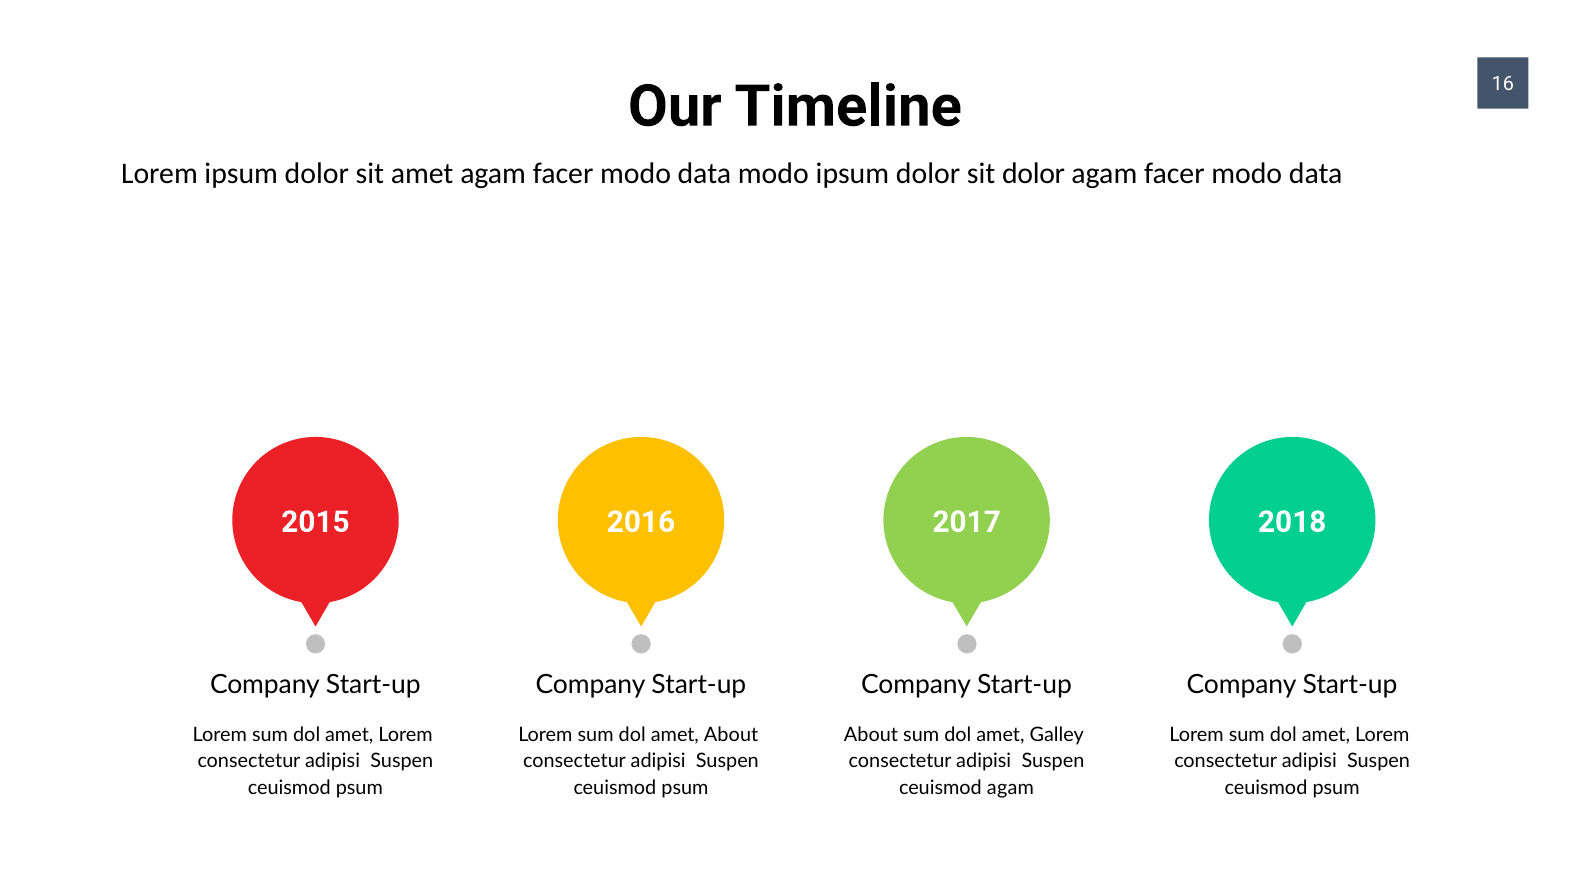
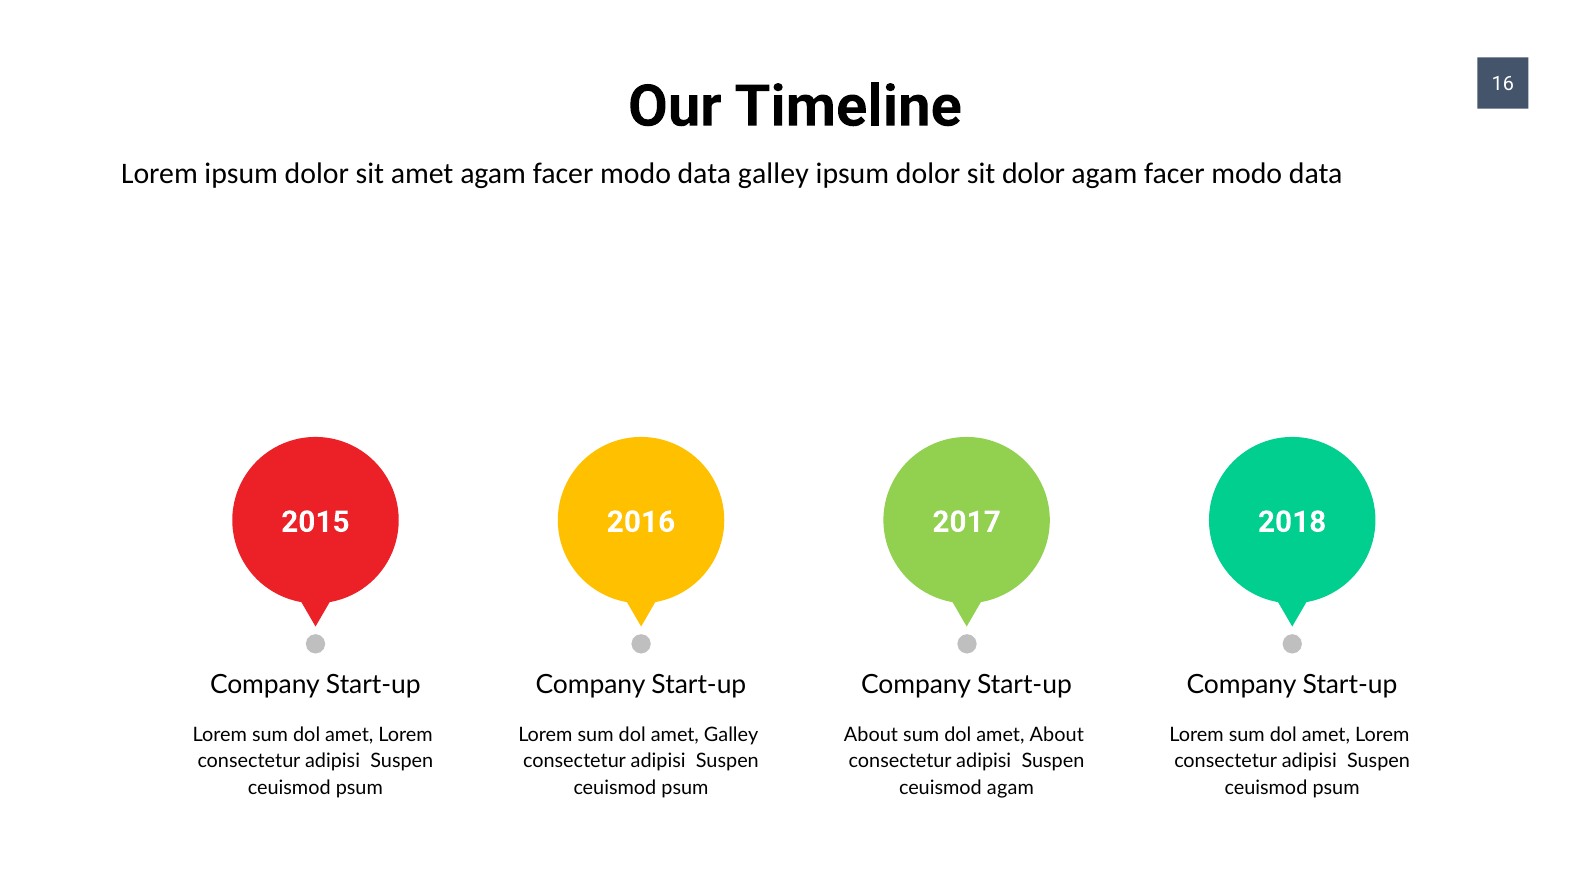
data modo: modo -> galley
amet About: About -> Galley
amet Galley: Galley -> About
